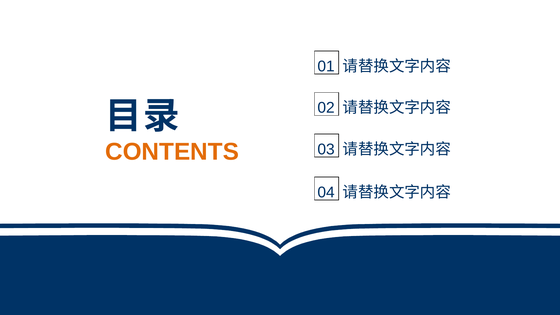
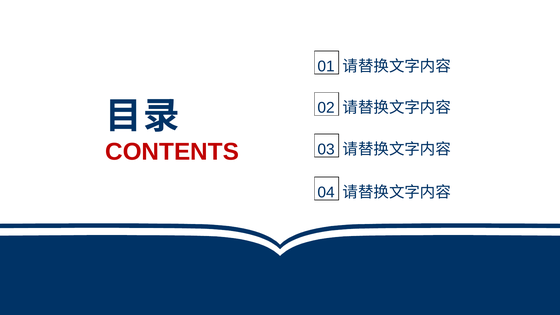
CONTENTS colour: orange -> red
